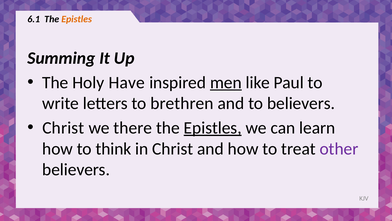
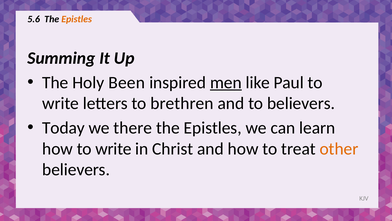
6.1: 6.1 -> 5.6
Have: Have -> Been
Christ at (63, 128): Christ -> Today
Epistles at (213, 128) underline: present -> none
how to think: think -> write
other colour: purple -> orange
